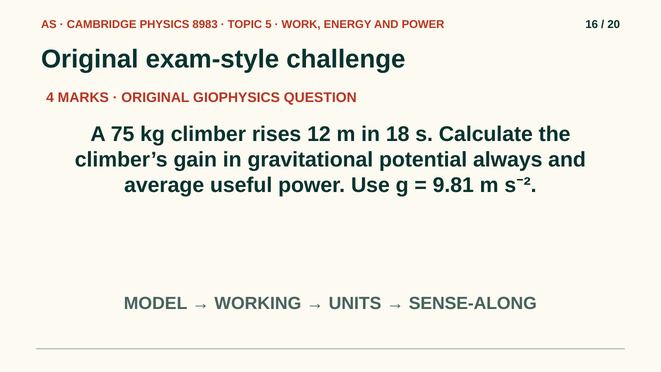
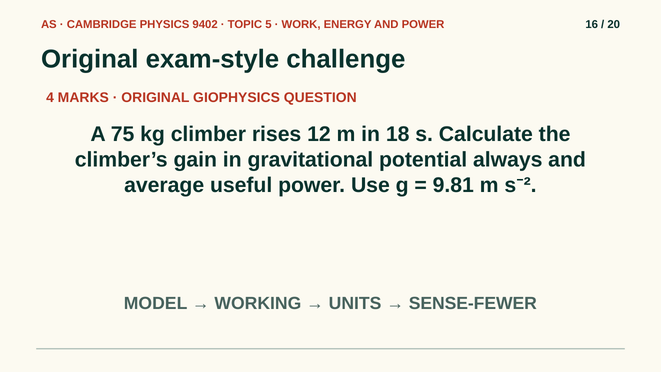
8983: 8983 -> 9402
SENSE-ALONG: SENSE-ALONG -> SENSE-FEWER
